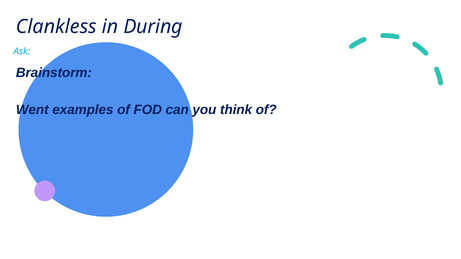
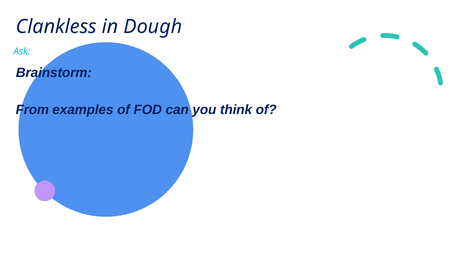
During: During -> Dough
Went: Went -> From
